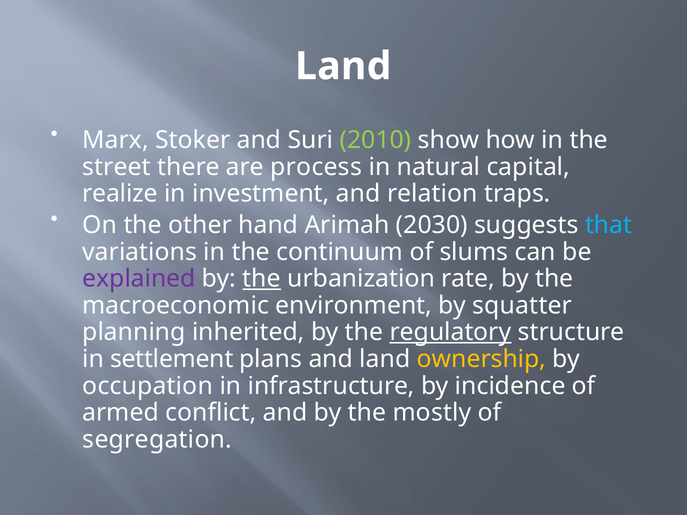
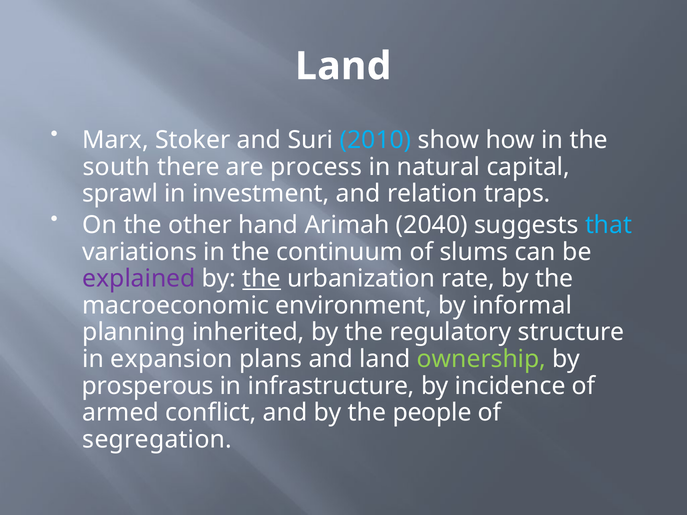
2010 colour: light green -> light blue
street: street -> south
realize: realize -> sprawl
2030: 2030 -> 2040
squatter: squatter -> informal
regulatory underline: present -> none
settlement: settlement -> expansion
ownership colour: yellow -> light green
occupation: occupation -> prosperous
mostly: mostly -> people
